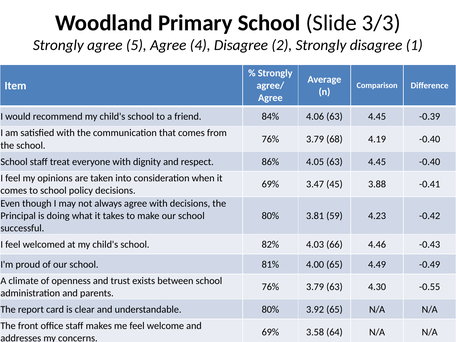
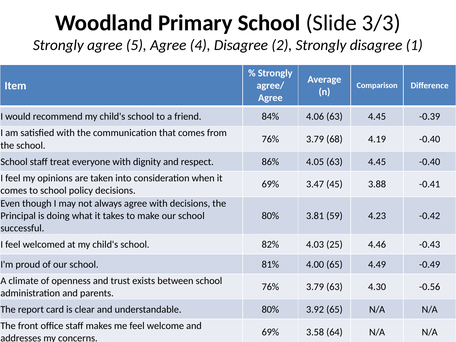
66: 66 -> 25
-0.55: -0.55 -> -0.56
